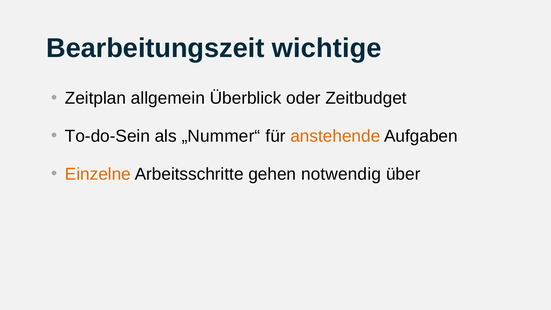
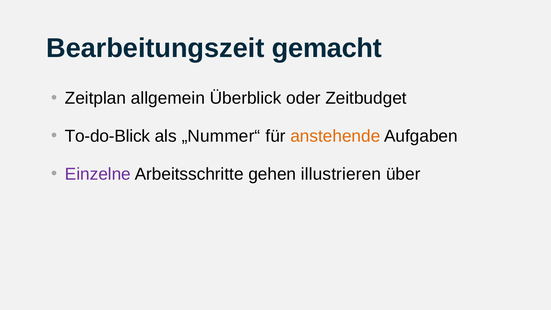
wichtige: wichtige -> gemacht
To-do-Sein: To-do-Sein -> To-do-Blick
Einzelne colour: orange -> purple
notwendig: notwendig -> illustrieren
